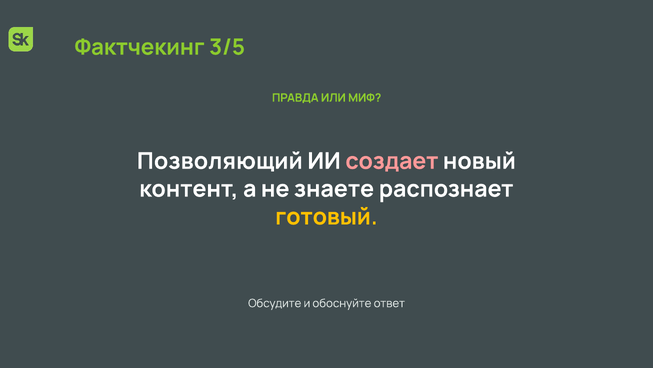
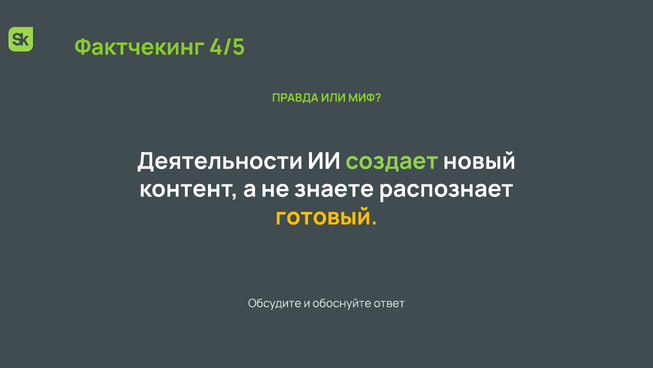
3/5: 3/5 -> 4/5
Позволяющий: Позволяющий -> Деятельности
создает colour: pink -> light green
